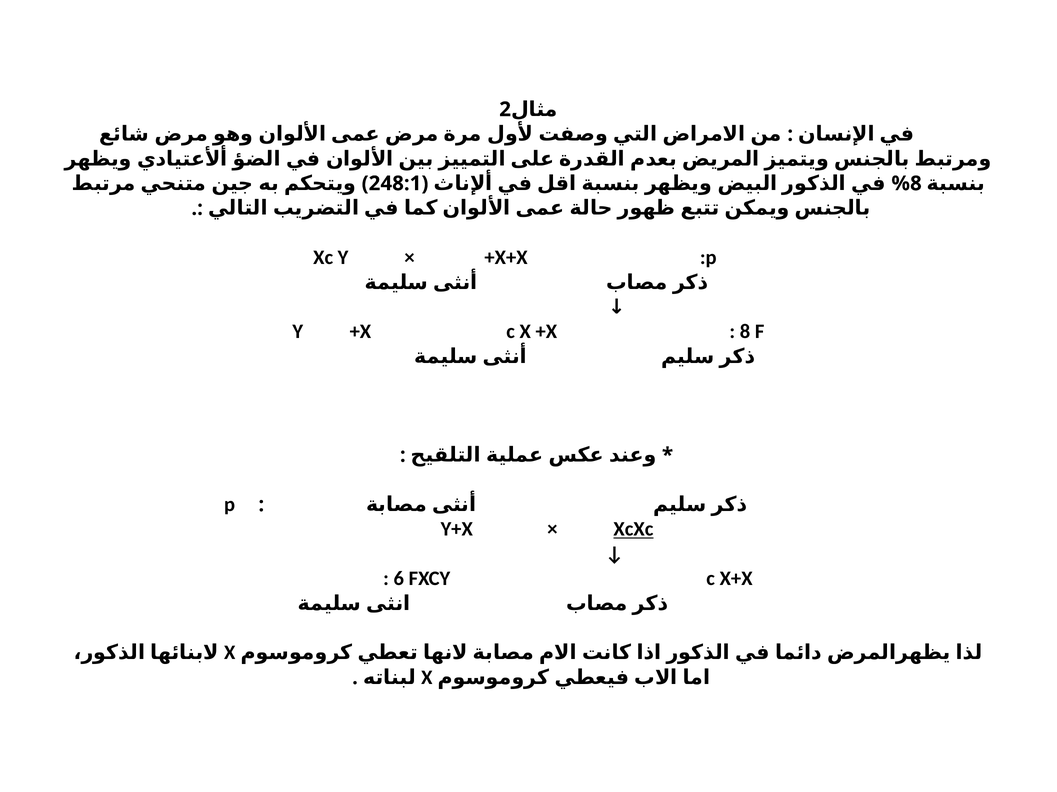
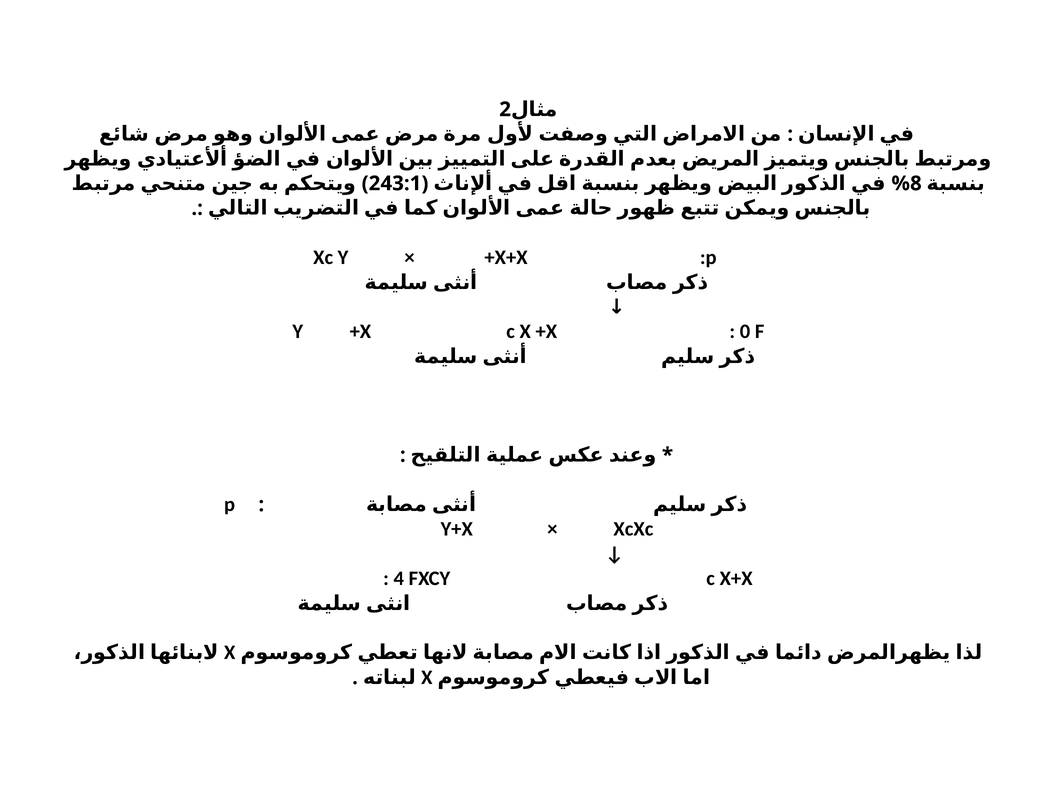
248:1: 248:1 -> 243:1
8 at (745, 332): 8 -> 0
XcXc underline: present -> none
6: 6 -> 4
